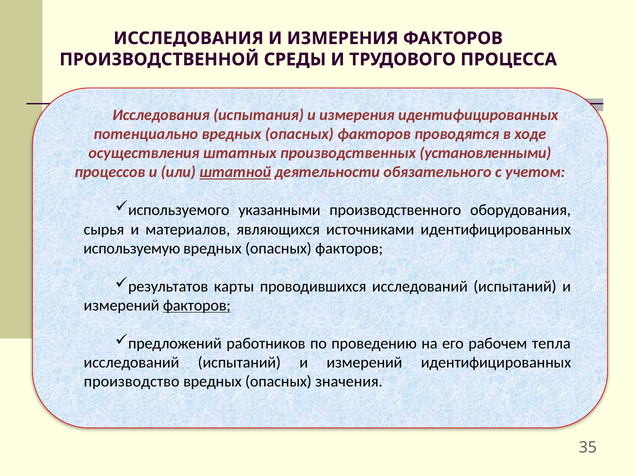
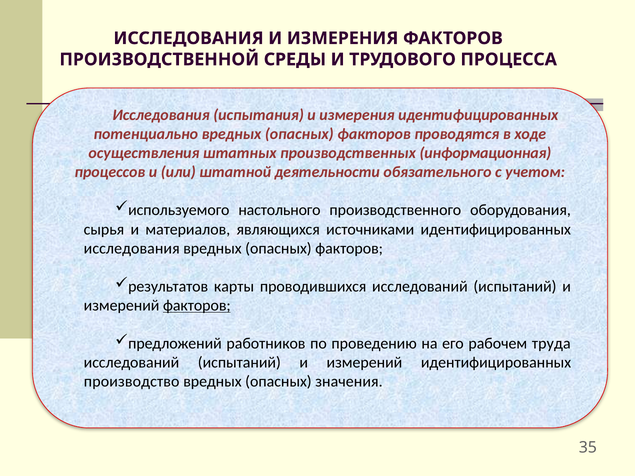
установленными: установленными -> информационная
штатной underline: present -> none
указанными: указанными -> настольного
используемую at (132, 248): используемую -> исследования
тепла: тепла -> труда
